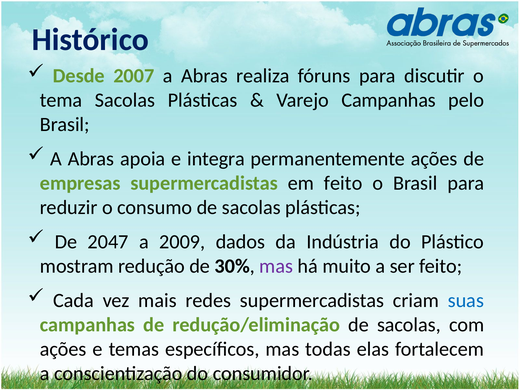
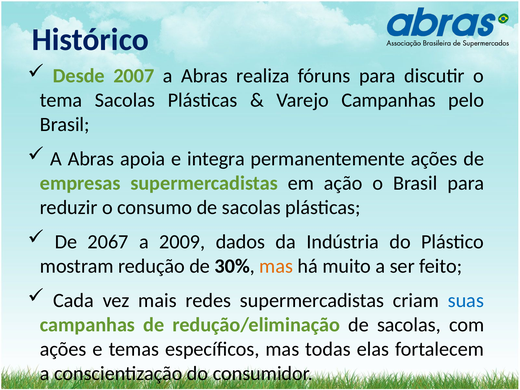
em feito: feito -> ação
2047: 2047 -> 2067
mas at (276, 266) colour: purple -> orange
